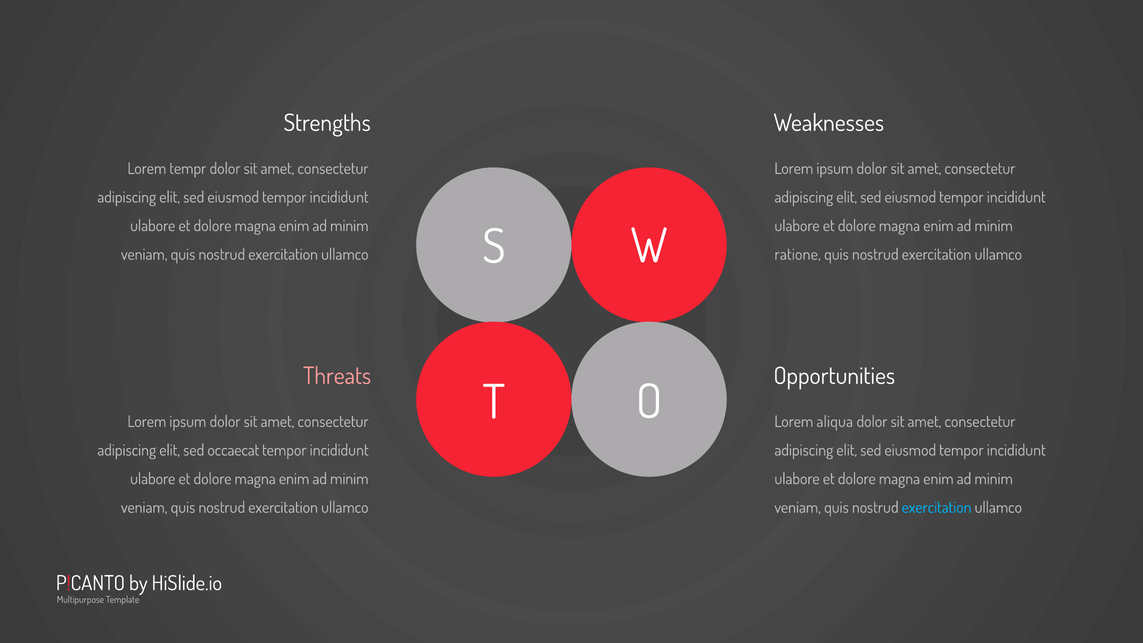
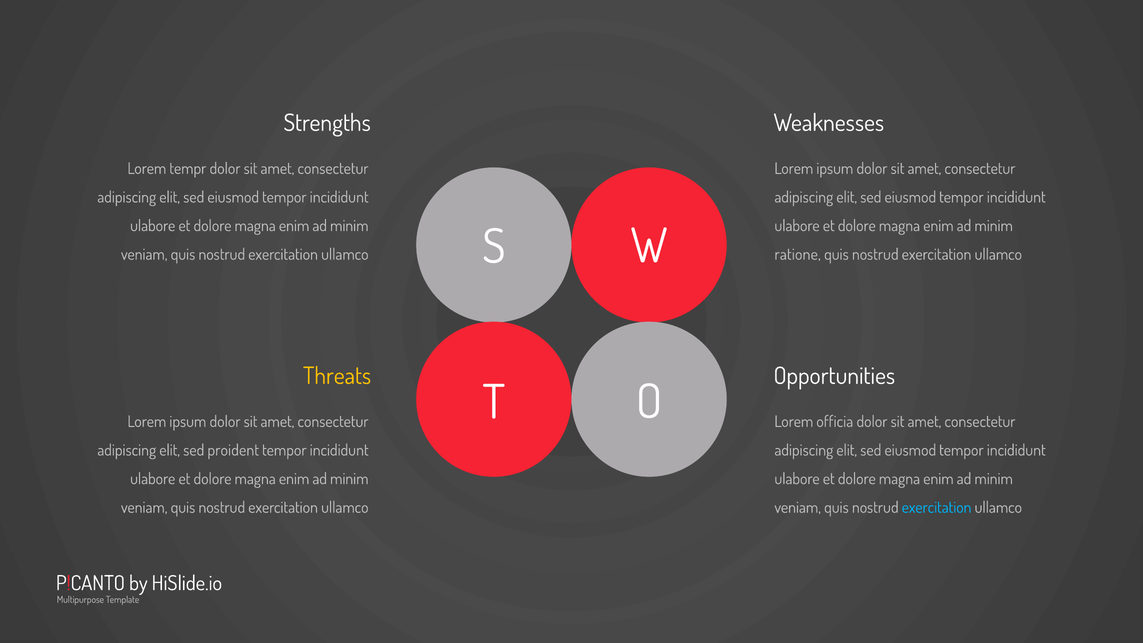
Threats colour: pink -> yellow
aliqua: aliqua -> officia
occaecat: occaecat -> proident
